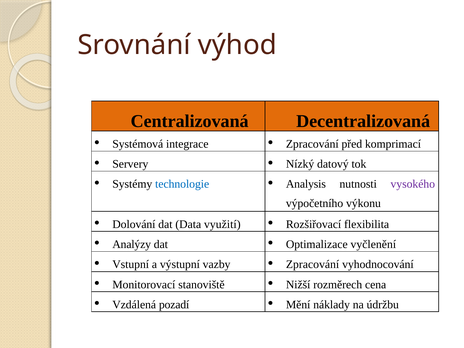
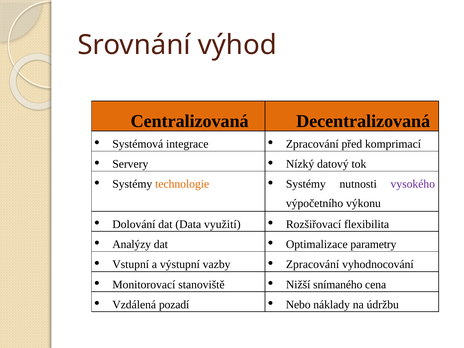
technologie colour: blue -> orange
Analysis at (306, 184): Analysis -> Systémy
vyčlenění: vyčlenění -> parametry
rozměrech: rozměrech -> snímaného
Mění: Mění -> Nebo
